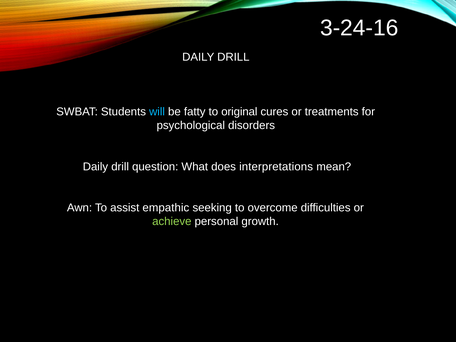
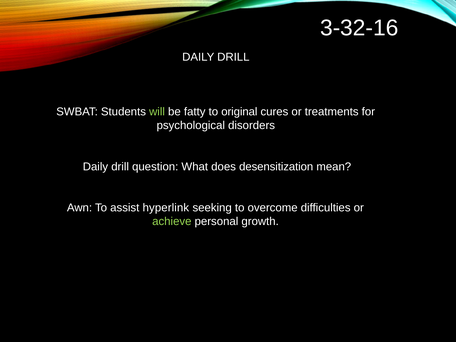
3-24-16: 3-24-16 -> 3-32-16
will colour: light blue -> light green
interpretations: interpretations -> desensitization
empathic: empathic -> hyperlink
